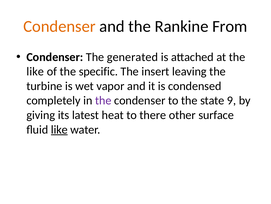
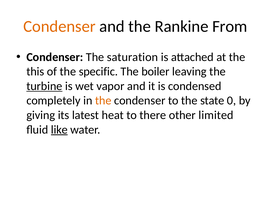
generated: generated -> saturation
like at (35, 71): like -> this
insert: insert -> boiler
turbine underline: none -> present
the at (103, 100) colour: purple -> orange
9: 9 -> 0
surface: surface -> limited
